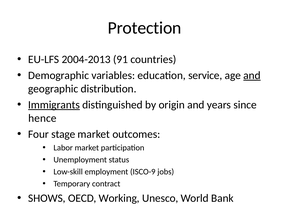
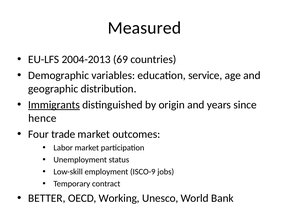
Protection: Protection -> Measured
91: 91 -> 69
and at (252, 76) underline: present -> none
stage: stage -> trade
SHOWS: SHOWS -> BETTER
